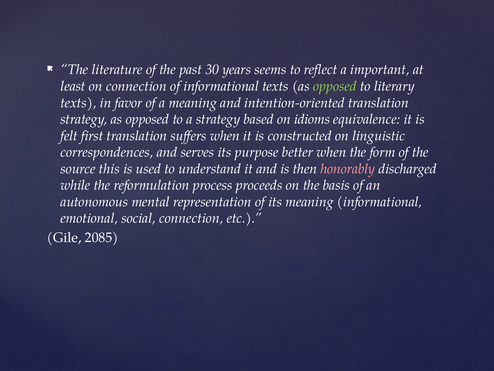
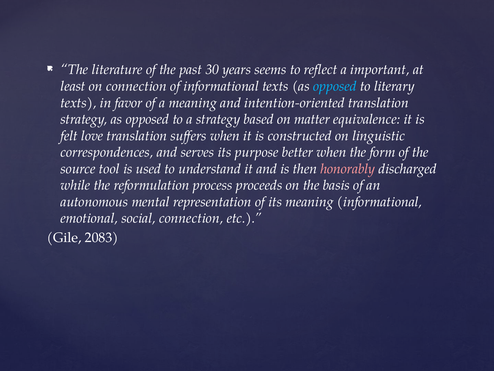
opposed at (335, 86) colour: light green -> light blue
idioms: idioms -> matter
first: first -> love
this: this -> tool
2085: 2085 -> 2083
